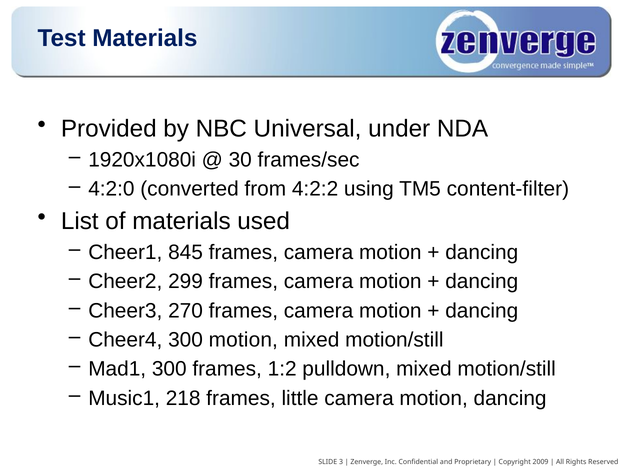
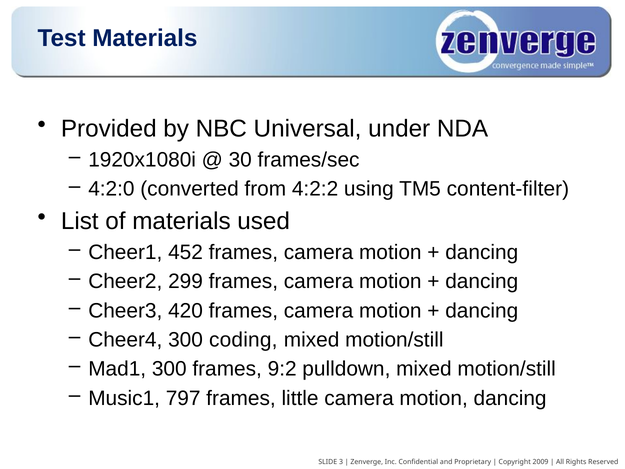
845: 845 -> 452
270: 270 -> 420
300 motion: motion -> coding
1:2: 1:2 -> 9:2
218: 218 -> 797
